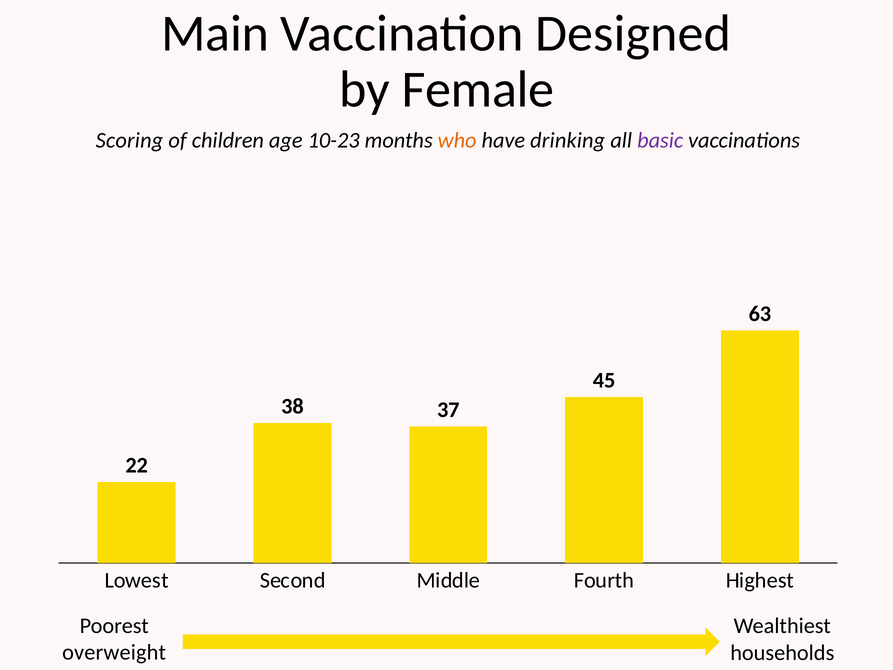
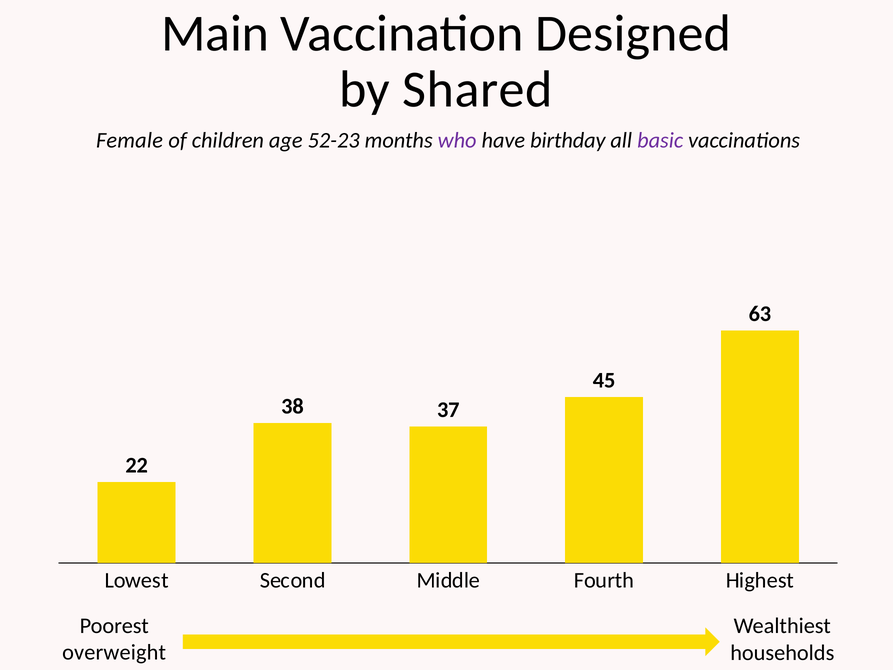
Female: Female -> Shared
Scoring: Scoring -> Female
10-23: 10-23 -> 52-23
who colour: orange -> purple
drinking: drinking -> birthday
